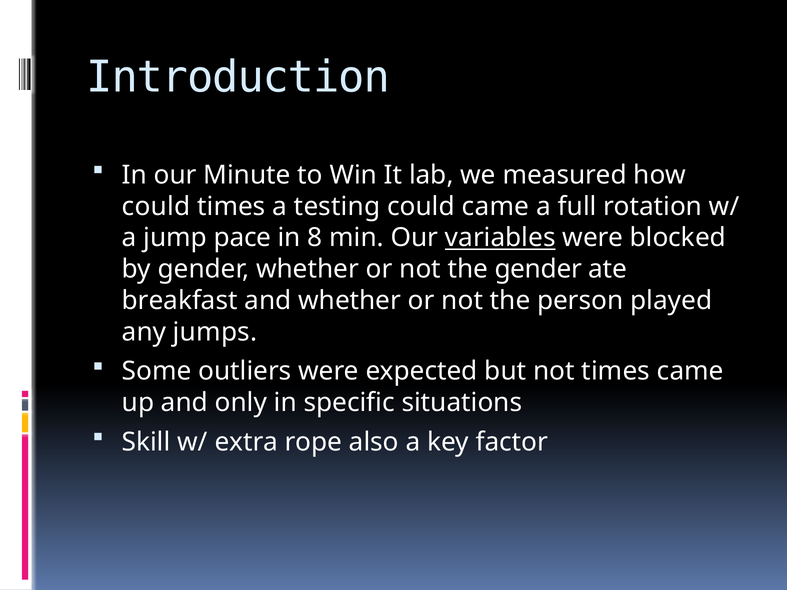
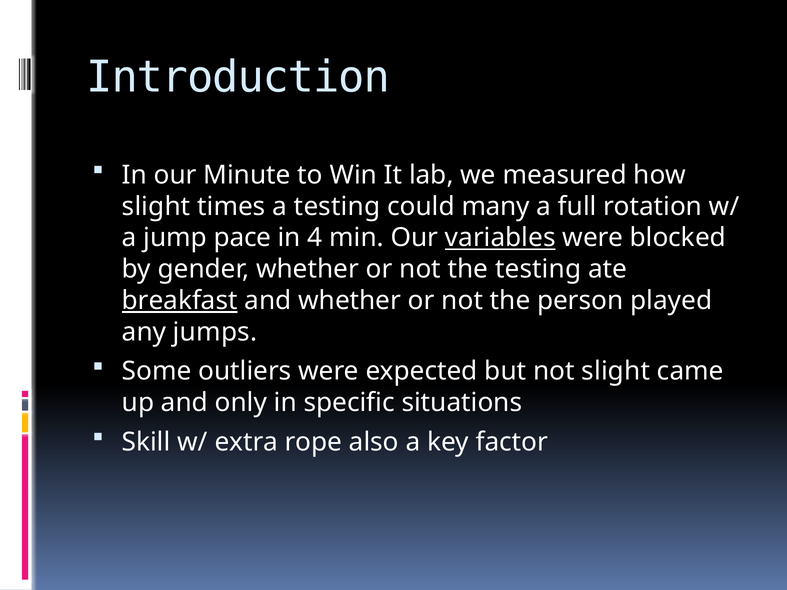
could at (156, 206): could -> slight
could came: came -> many
8: 8 -> 4
the gender: gender -> testing
breakfast underline: none -> present
not times: times -> slight
